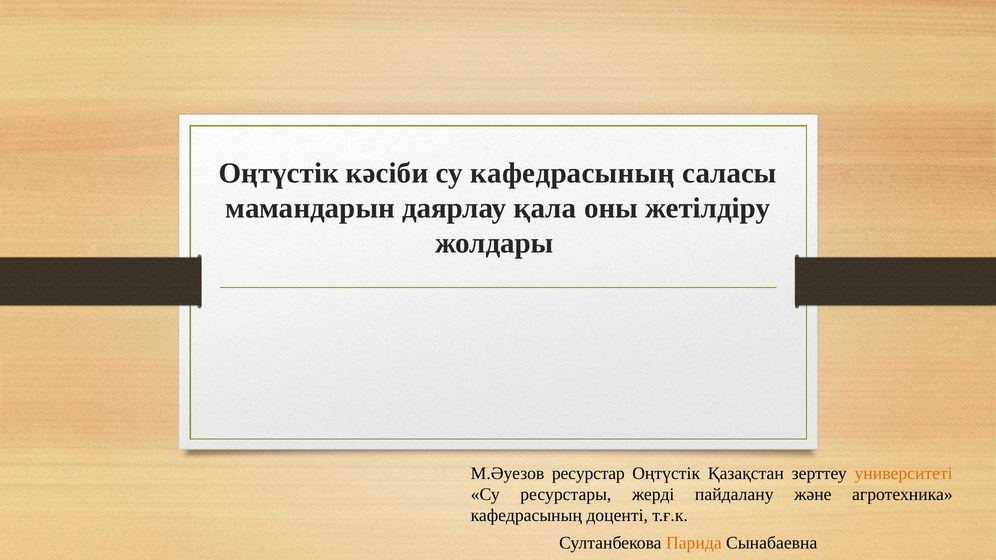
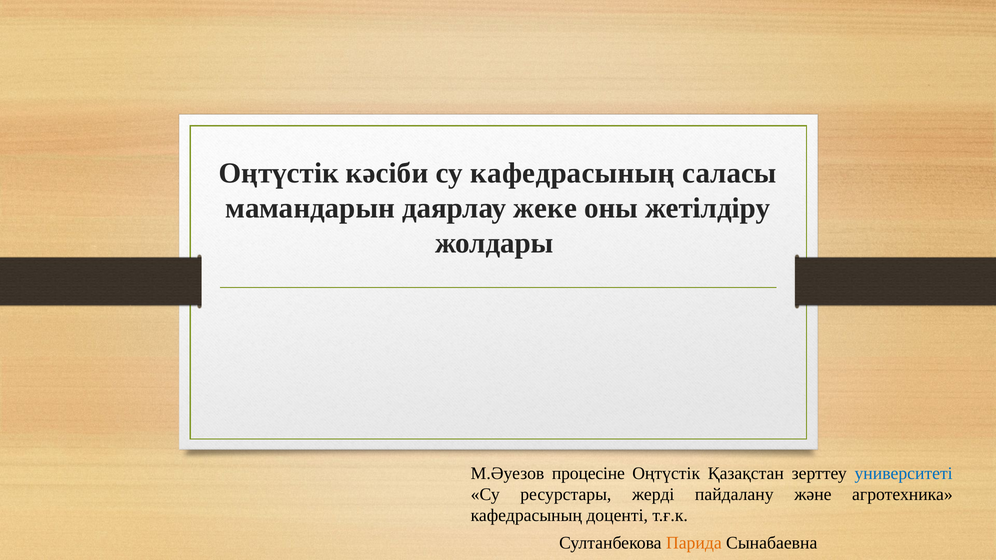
қала: қала -> жеке
ресурстар: ресурстар -> процесіне
университеті colour: orange -> blue
